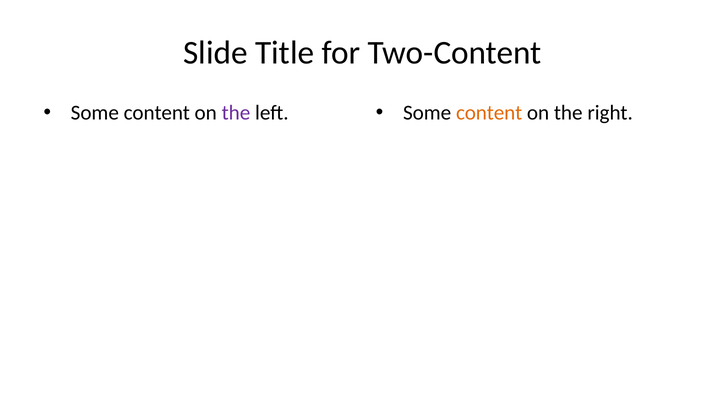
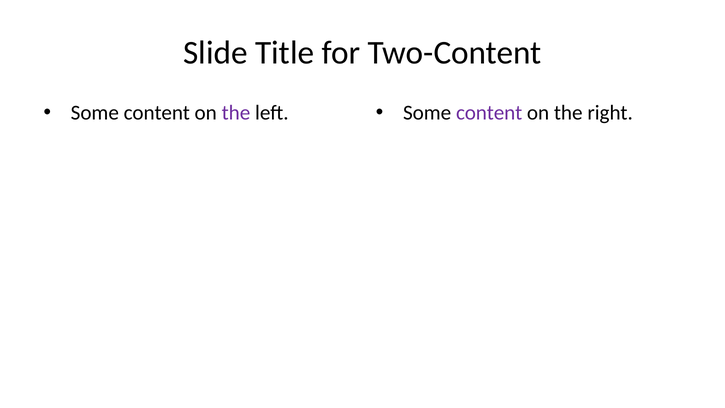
content at (489, 113) colour: orange -> purple
